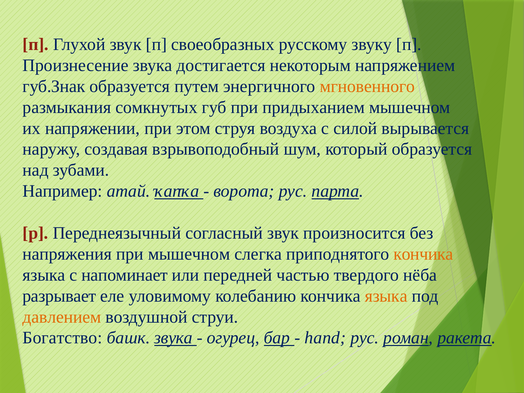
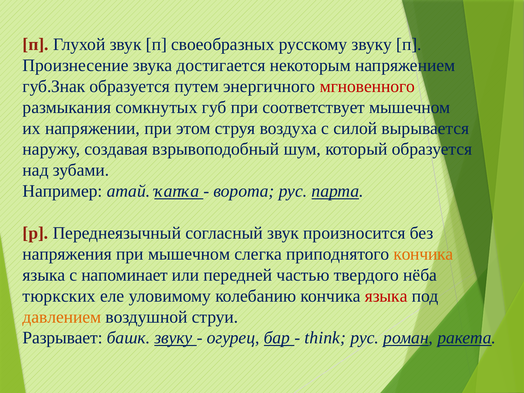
мгновенного colour: orange -> red
придыханием: придыханием -> соответствует
разрывает: разрывает -> тюркских
языка at (386, 296) colour: orange -> red
Богатство: Богатство -> Разрывает
башк звука: звука -> звуку
hand: hand -> think
